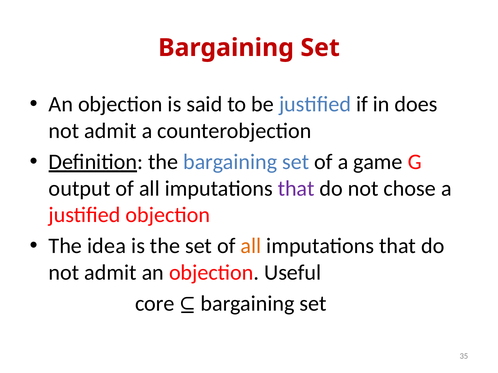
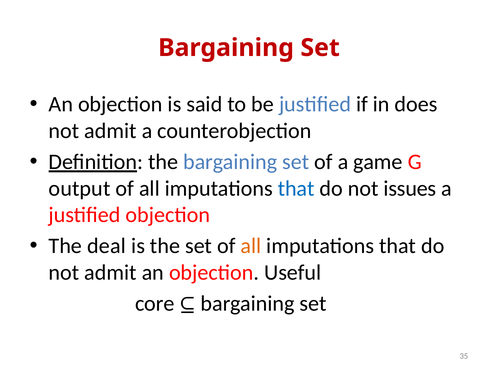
that at (296, 189) colour: purple -> blue
chose: chose -> issues
idea: idea -> deal
